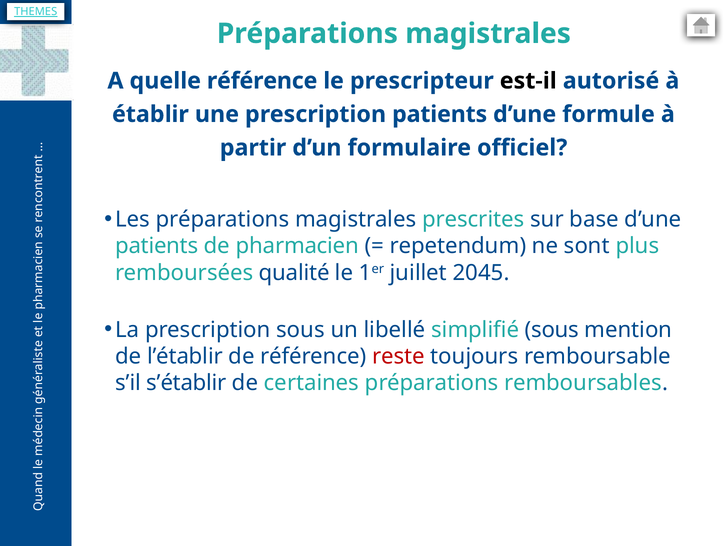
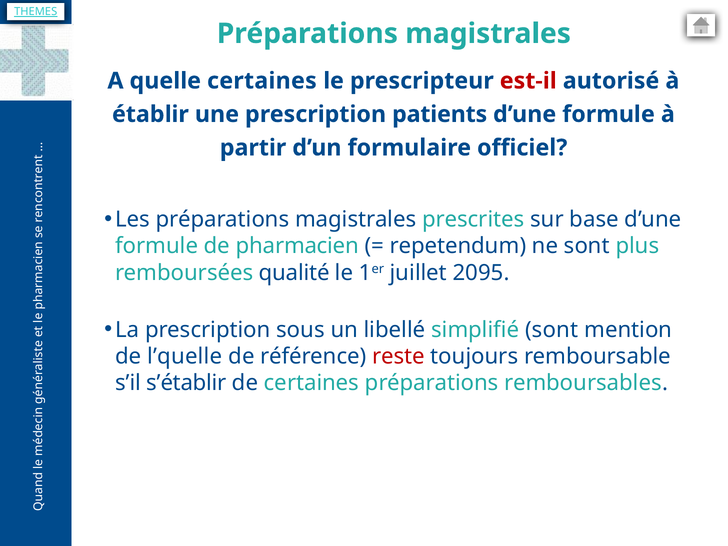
quelle référence: référence -> certaines
est-il colour: black -> red
patients at (157, 246): patients -> formule
2045: 2045 -> 2095
simplifié sous: sous -> sont
l’établir: l’établir -> l’quelle
